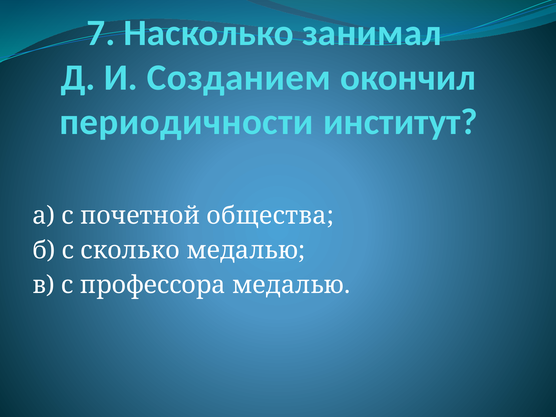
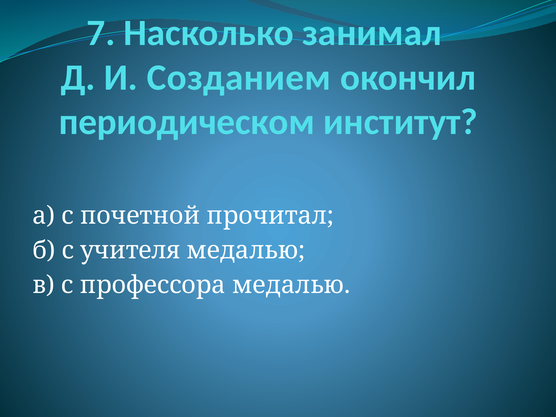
периодичности: периодичности -> периодическом
общества: общества -> прочитал
сколько: сколько -> учителя
